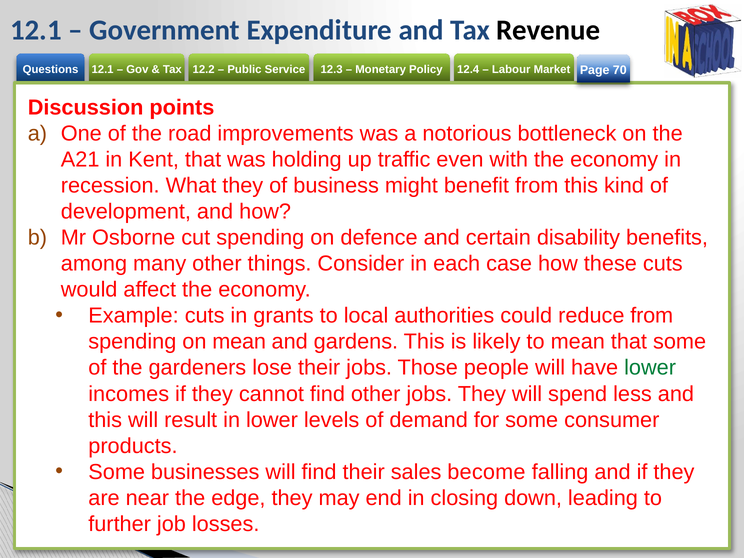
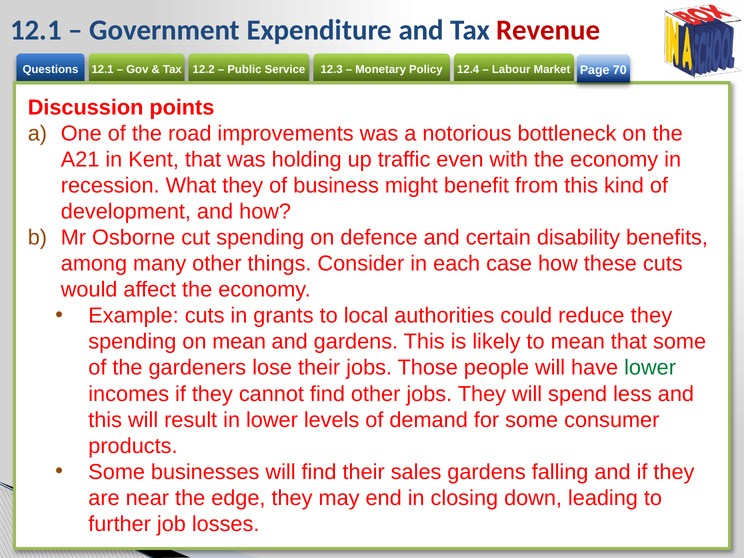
Revenue colour: black -> red
reduce from: from -> they
sales become: become -> gardens
